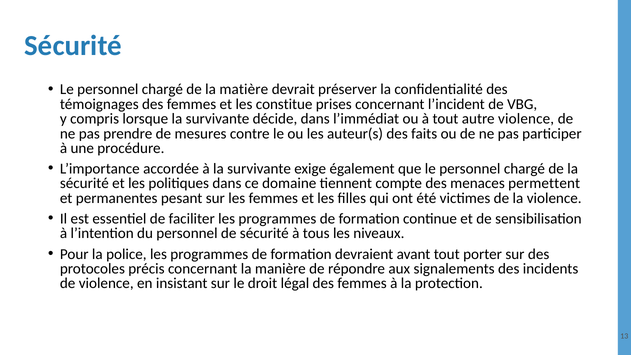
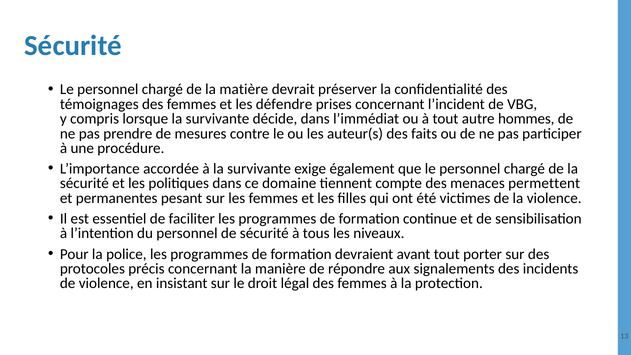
constitue: constitue -> défendre
autre violence: violence -> hommes
